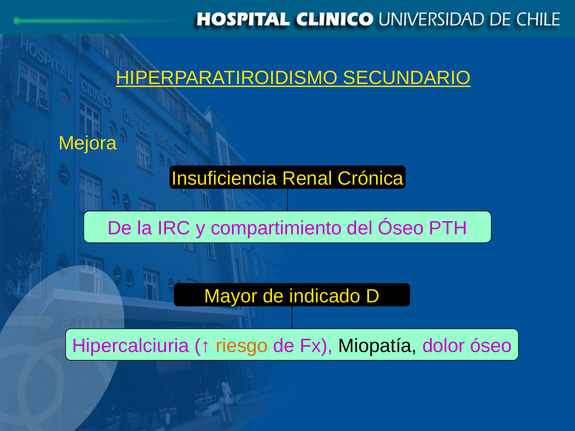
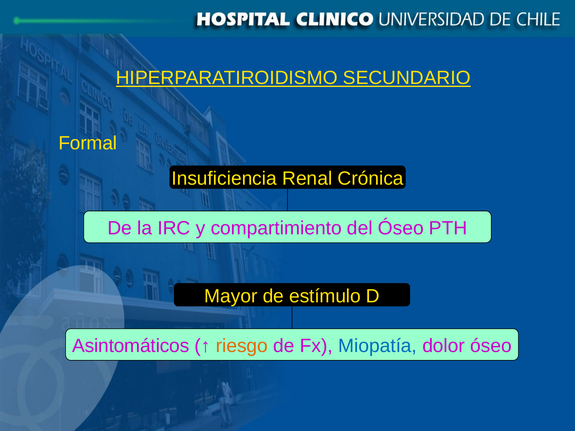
Mejora: Mejora -> Formal
indicado: indicado -> estímulo
Hipercalciuria: Hipercalciuria -> Asintomáticos
Miopatía colour: black -> blue
